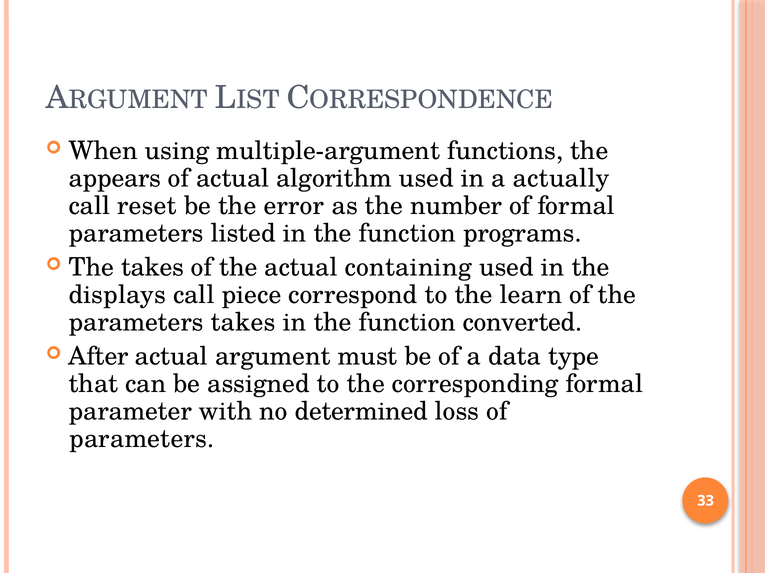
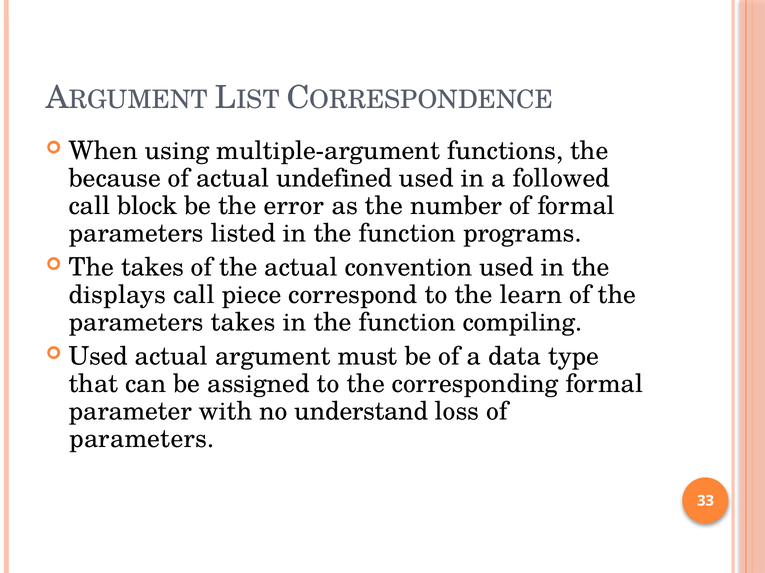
appears: appears -> because
algorithm: algorithm -> undefined
actually: actually -> followed
reset: reset -> block
containing: containing -> convention
converted: converted -> compiling
After at (98, 357): After -> Used
determined: determined -> understand
